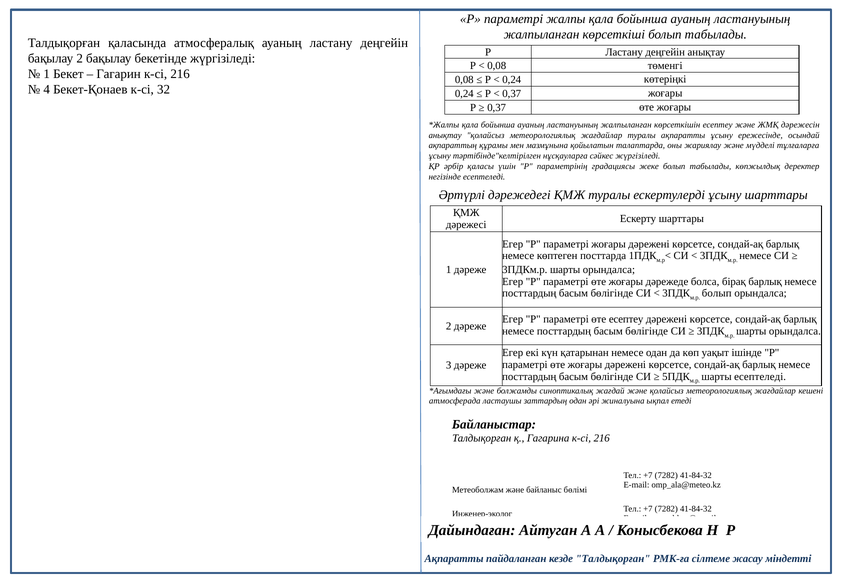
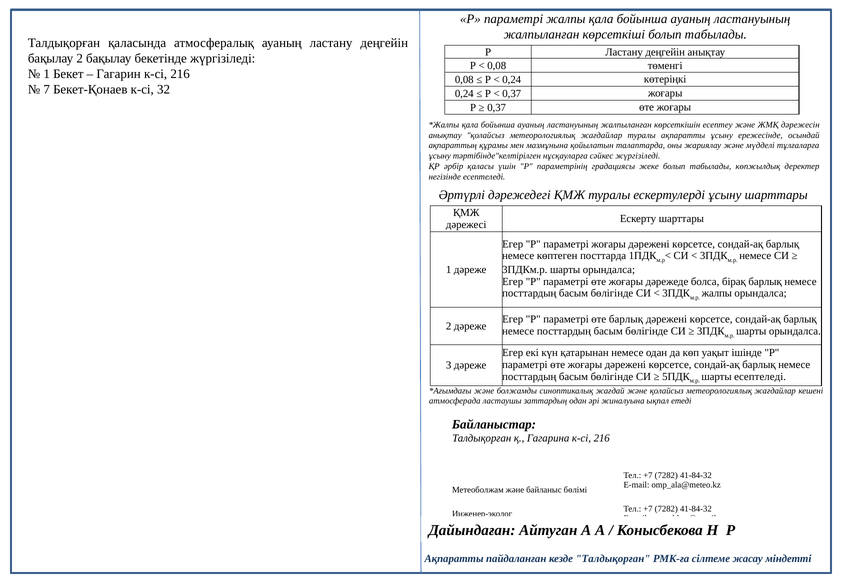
4: 4 -> 7
болып at (717, 293): болып -> жалпы
өте есептеу: есептеу -> барлық
